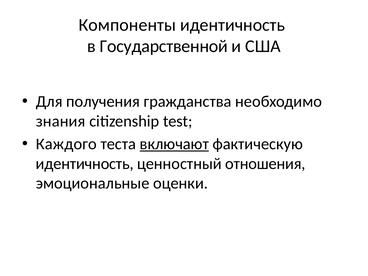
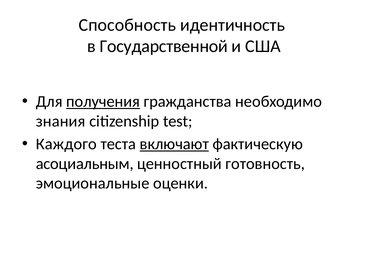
Компоненты: Компоненты -> Способность
получения underline: none -> present
идентичность at (85, 164): идентичность -> асоциальным
отношения: отношения -> готовность
